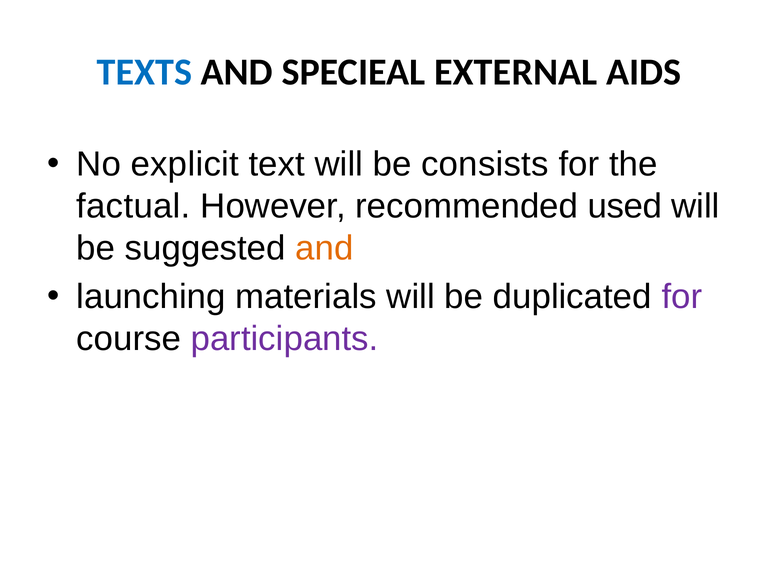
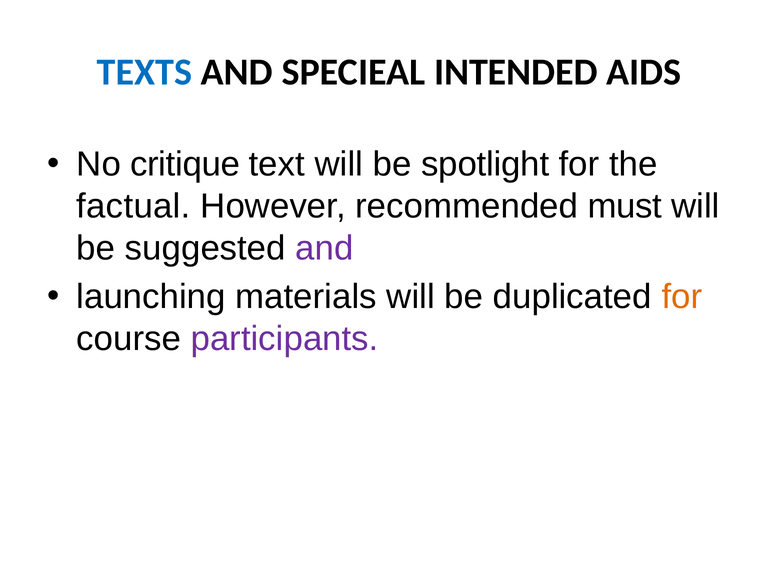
EXTERNAL: EXTERNAL -> INTENDED
explicit: explicit -> critique
consists: consists -> spotlight
used: used -> must
and at (324, 248) colour: orange -> purple
for at (682, 297) colour: purple -> orange
